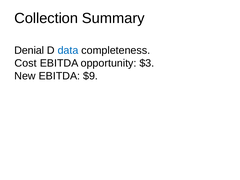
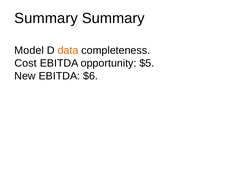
Collection at (46, 18): Collection -> Summary
Denial: Denial -> Model
data colour: blue -> orange
$3: $3 -> $5
$9: $9 -> $6
